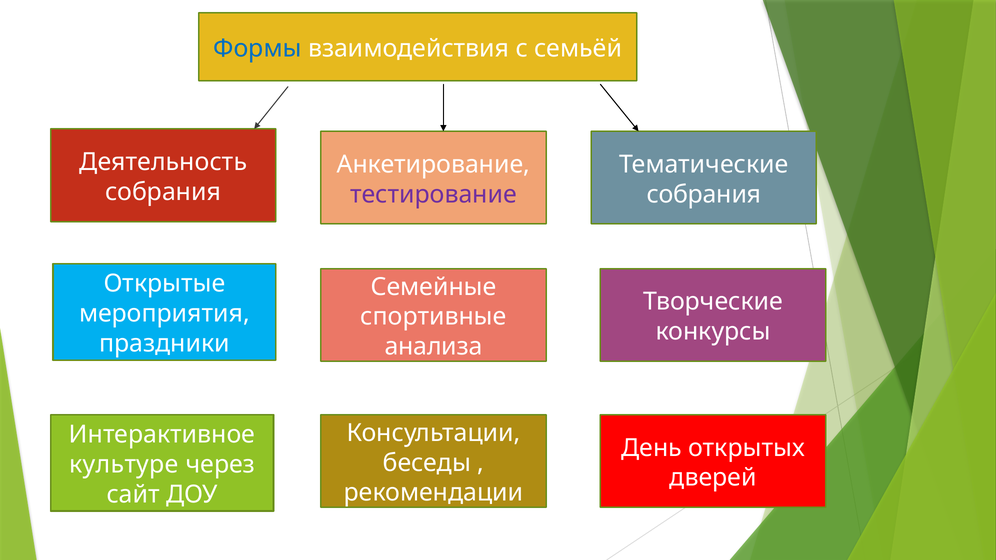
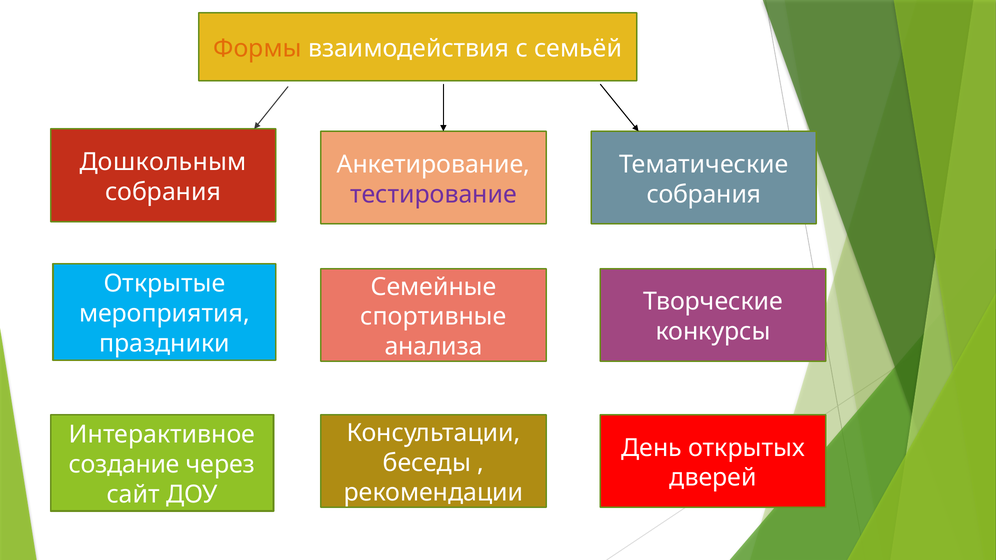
Формы colour: blue -> orange
Деятельность: Деятельность -> Дошкольным
культуре: культуре -> создание
